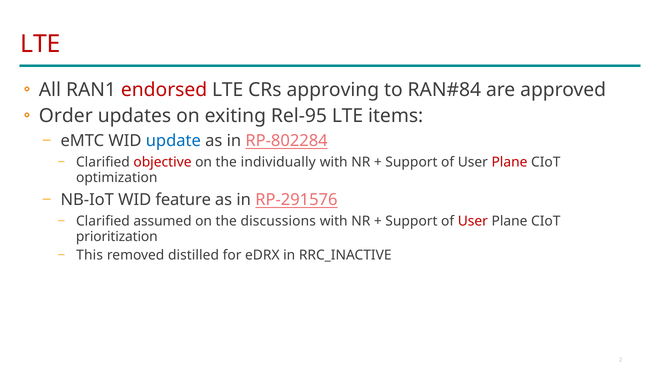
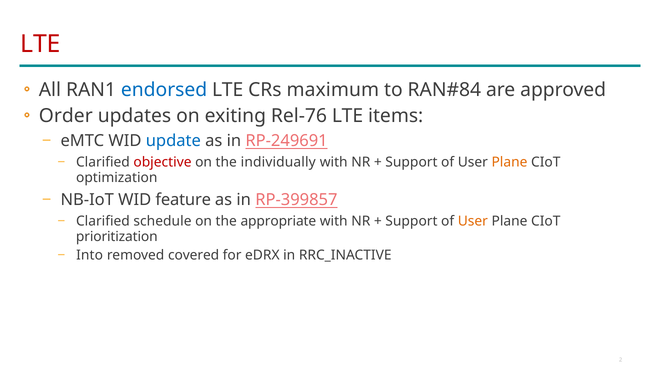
endorsed colour: red -> blue
approving: approving -> maximum
Rel-95: Rel-95 -> Rel-76
RP-802284: RP-802284 -> RP-249691
Plane at (510, 162) colour: red -> orange
RP-291576: RP-291576 -> RP-399857
assumed: assumed -> schedule
discussions: discussions -> appropriate
User at (473, 221) colour: red -> orange
This: This -> Into
distilled: distilled -> covered
